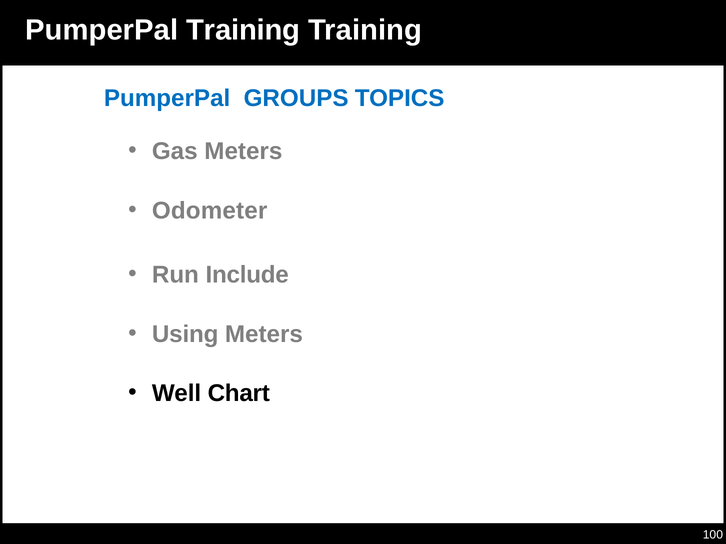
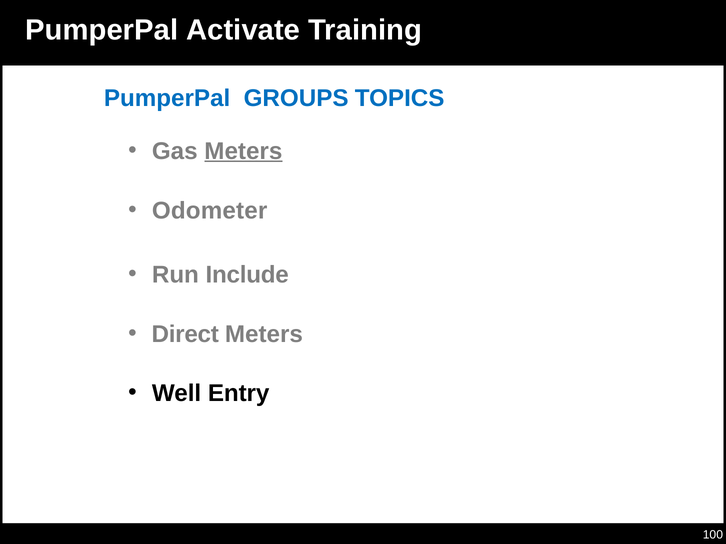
PumperPal Training: Training -> Activate
Meters at (243, 151) underline: none -> present
Using: Using -> Direct
Chart: Chart -> Entry
